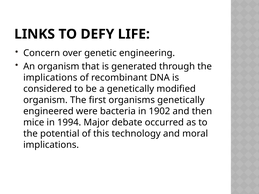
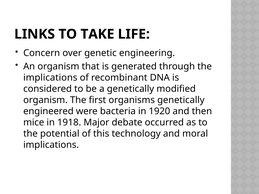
DEFY: DEFY -> TAKE
1902: 1902 -> 1920
1994: 1994 -> 1918
